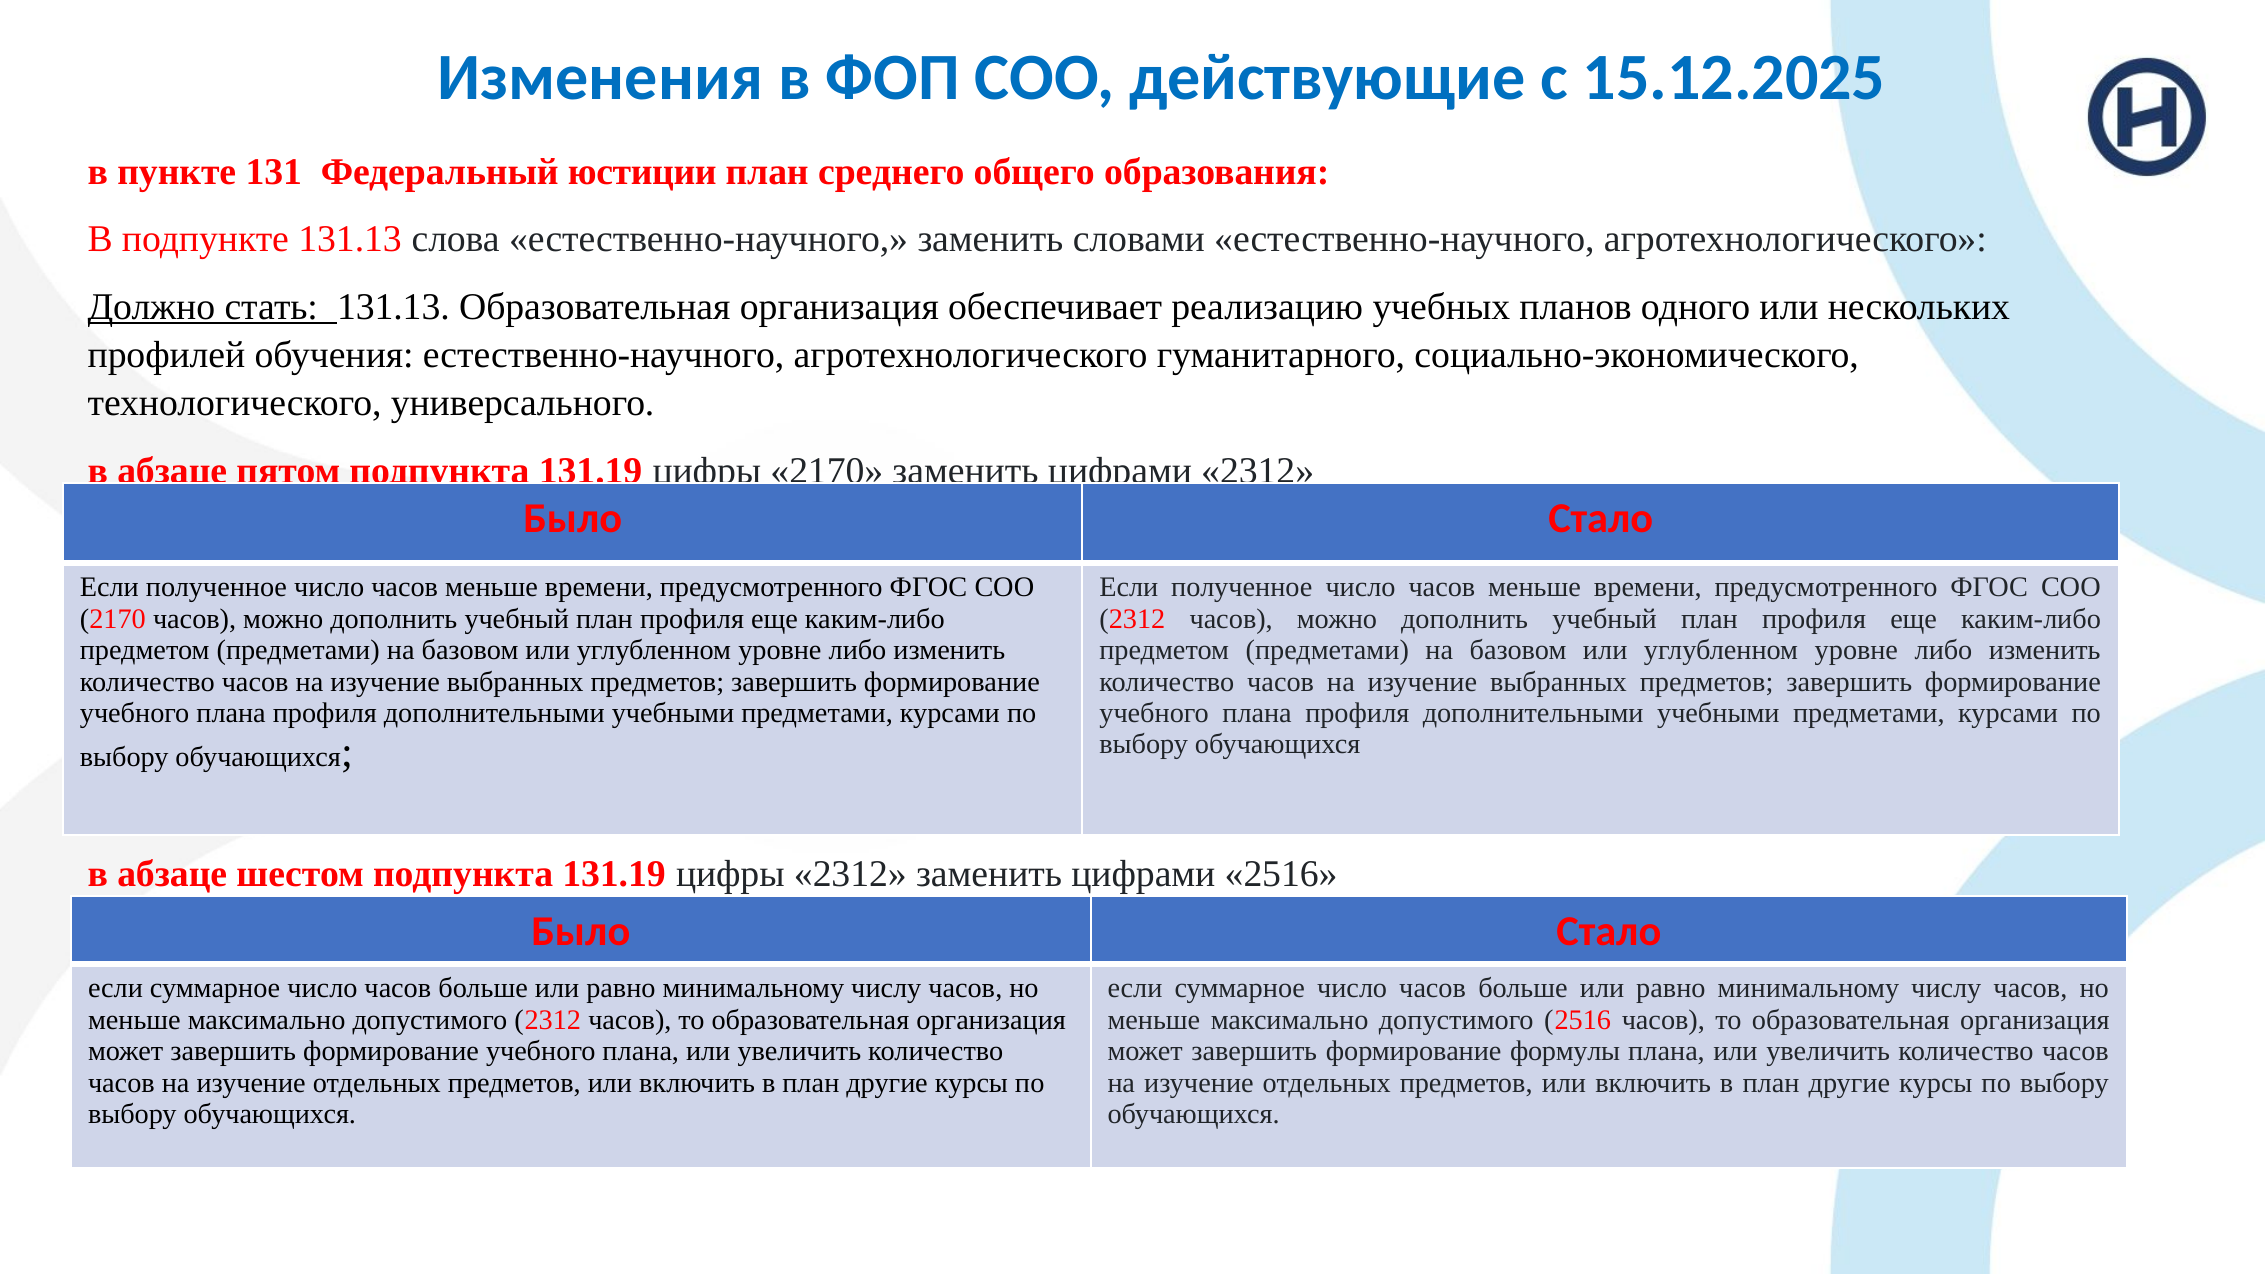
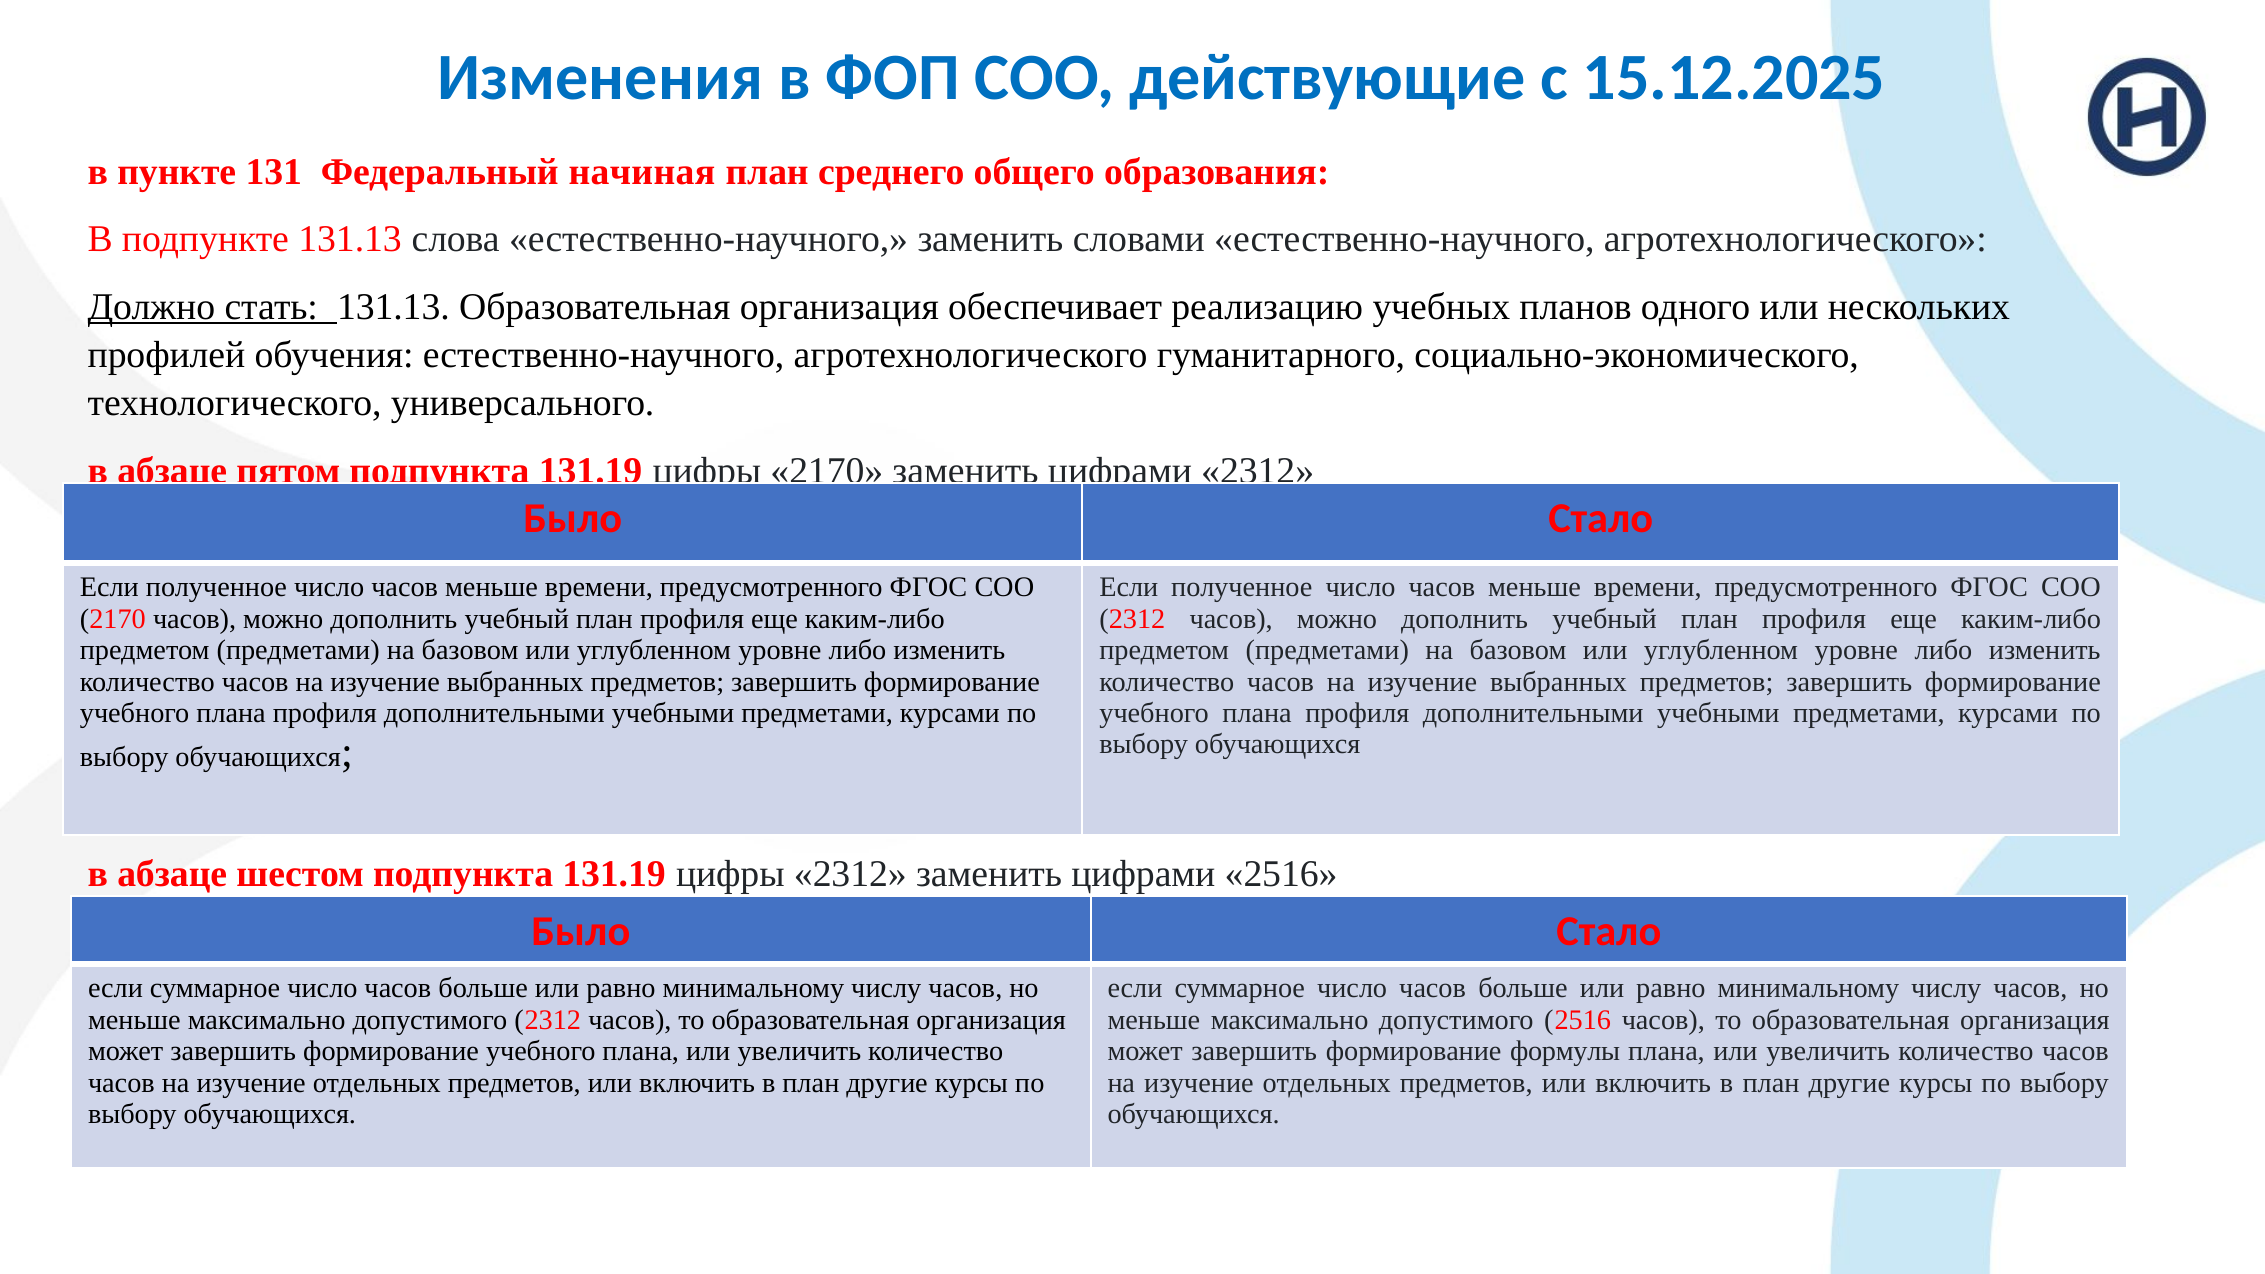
юстиции: юстиции -> начиная
